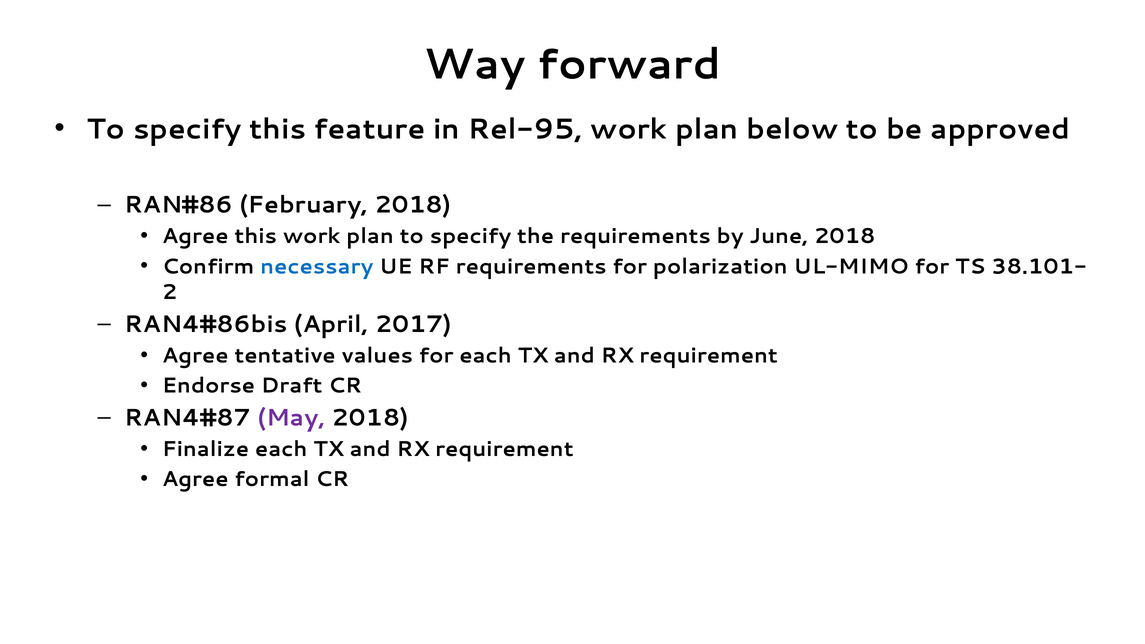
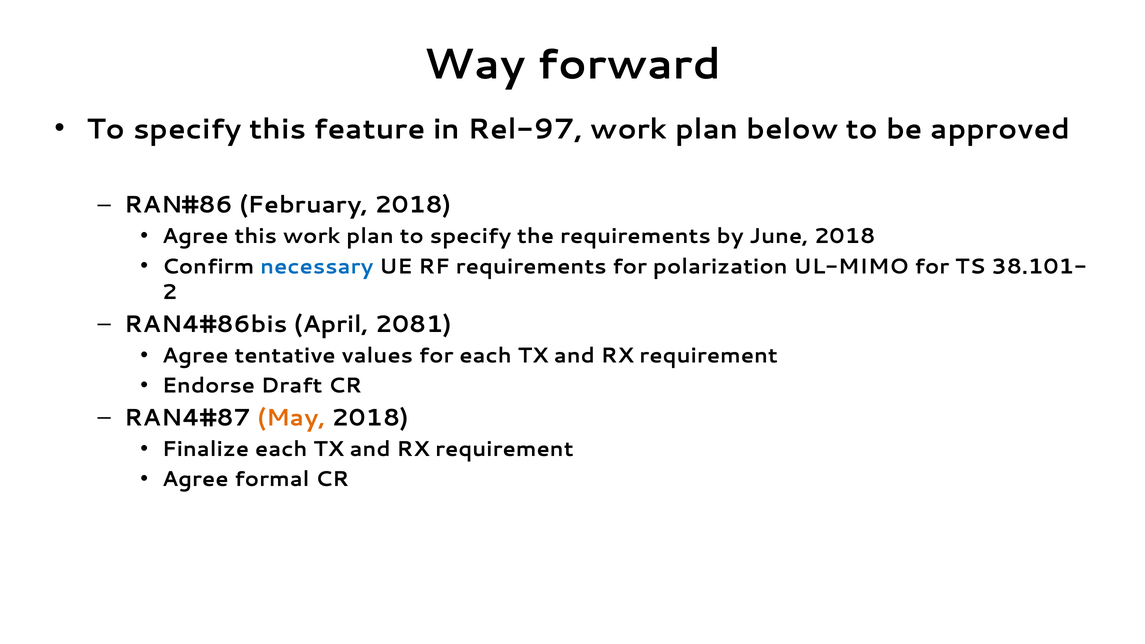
Rel-95: Rel-95 -> Rel-97
2017: 2017 -> 2081
May colour: purple -> orange
